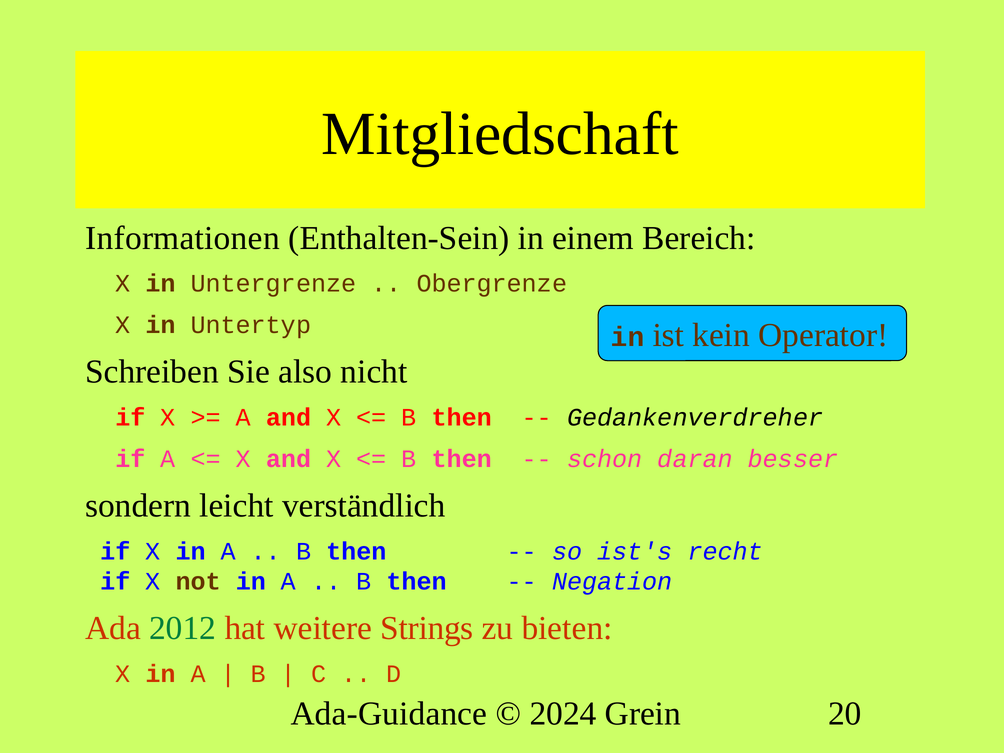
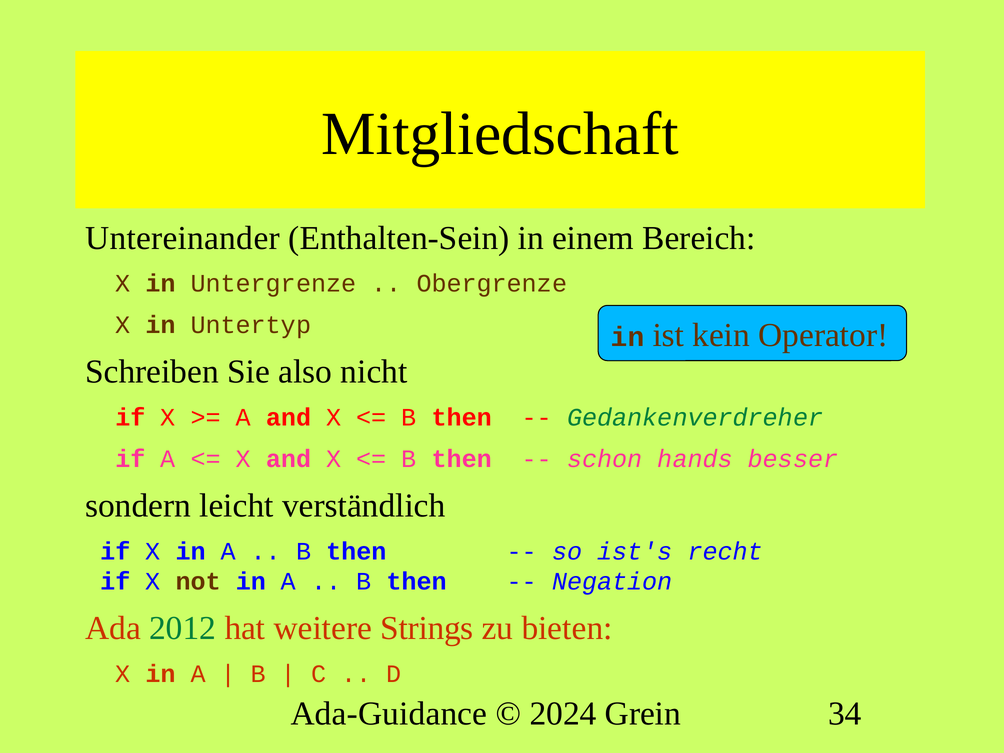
Informationen: Informationen -> Untereinander
Gedankenverdreher colour: black -> green
daran: daran -> hands
20: 20 -> 34
